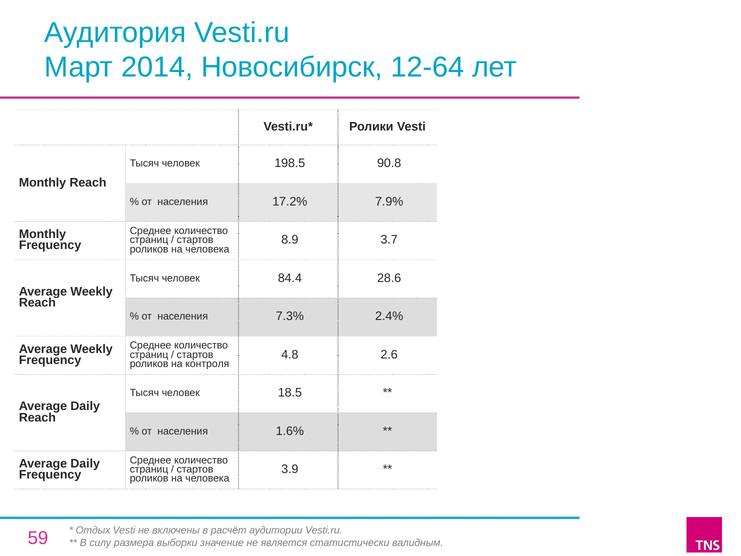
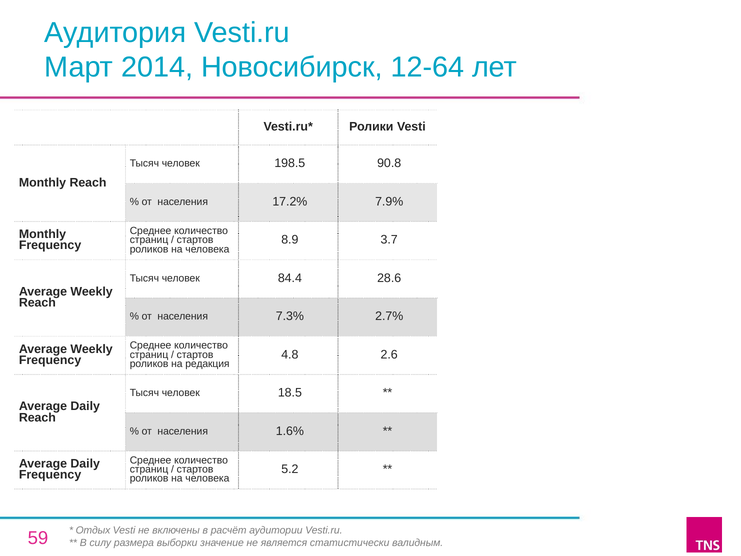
2.4%: 2.4% -> 2.7%
контроля: контроля -> редакция
3.9: 3.9 -> 5.2
